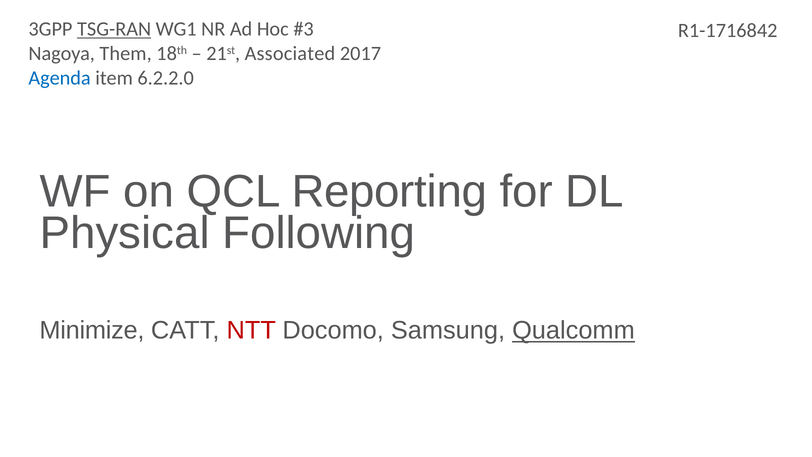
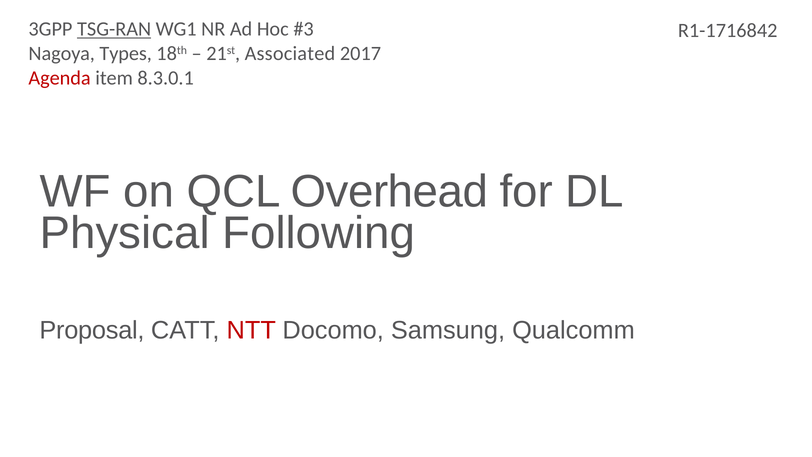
Them: Them -> Types
Agenda colour: blue -> red
6.2.2.0: 6.2.2.0 -> 8.3.0.1
Reporting: Reporting -> Overhead
Minimize: Minimize -> Proposal
Qualcomm underline: present -> none
